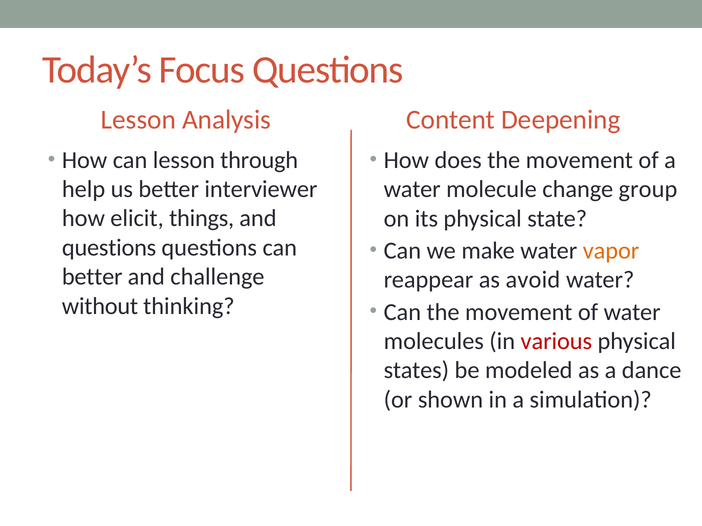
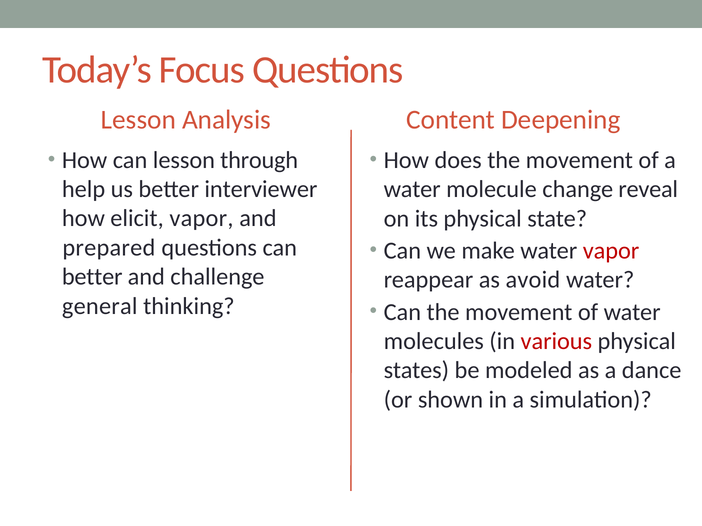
group: group -> reveal
elicit things: things -> vapor
questions at (109, 248): questions -> prepared
vapor at (611, 251) colour: orange -> red
without: without -> general
